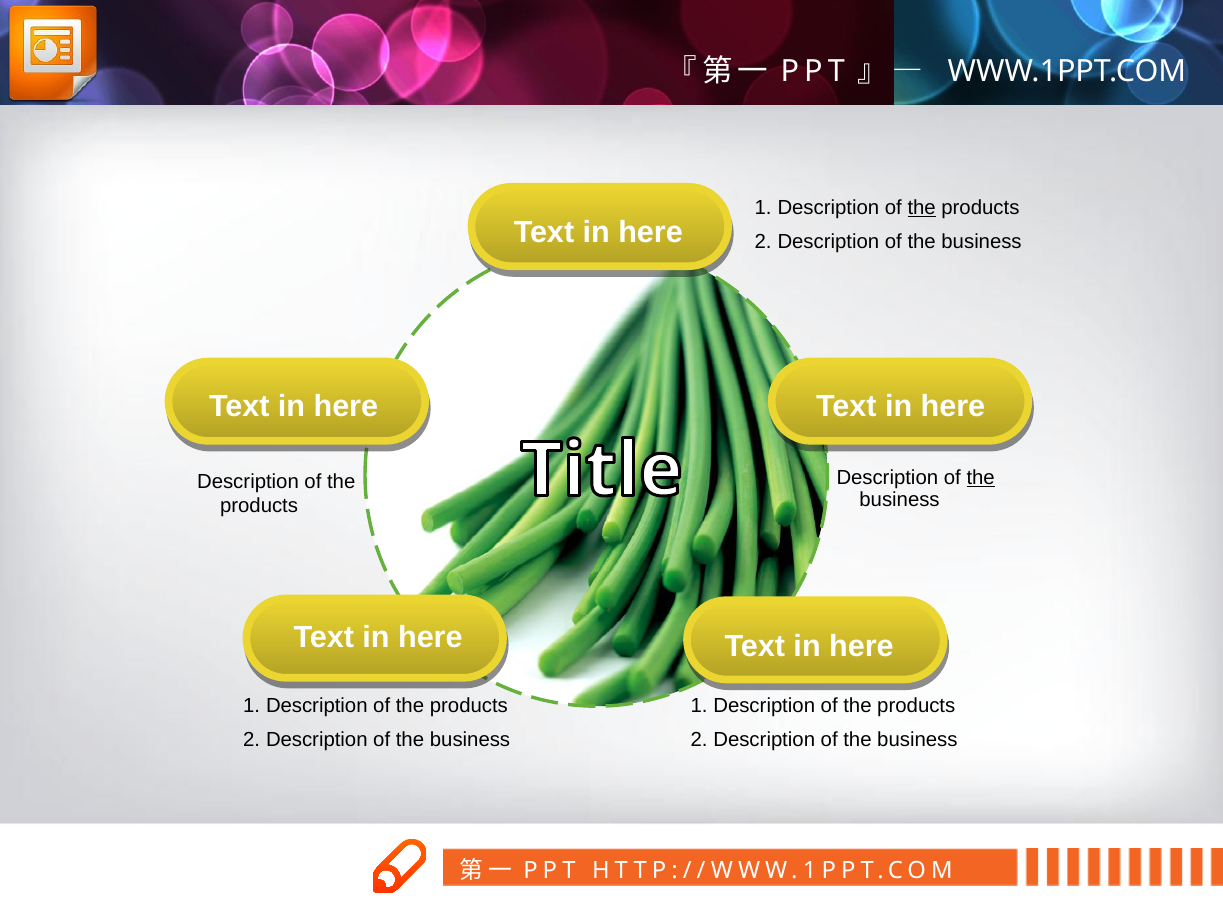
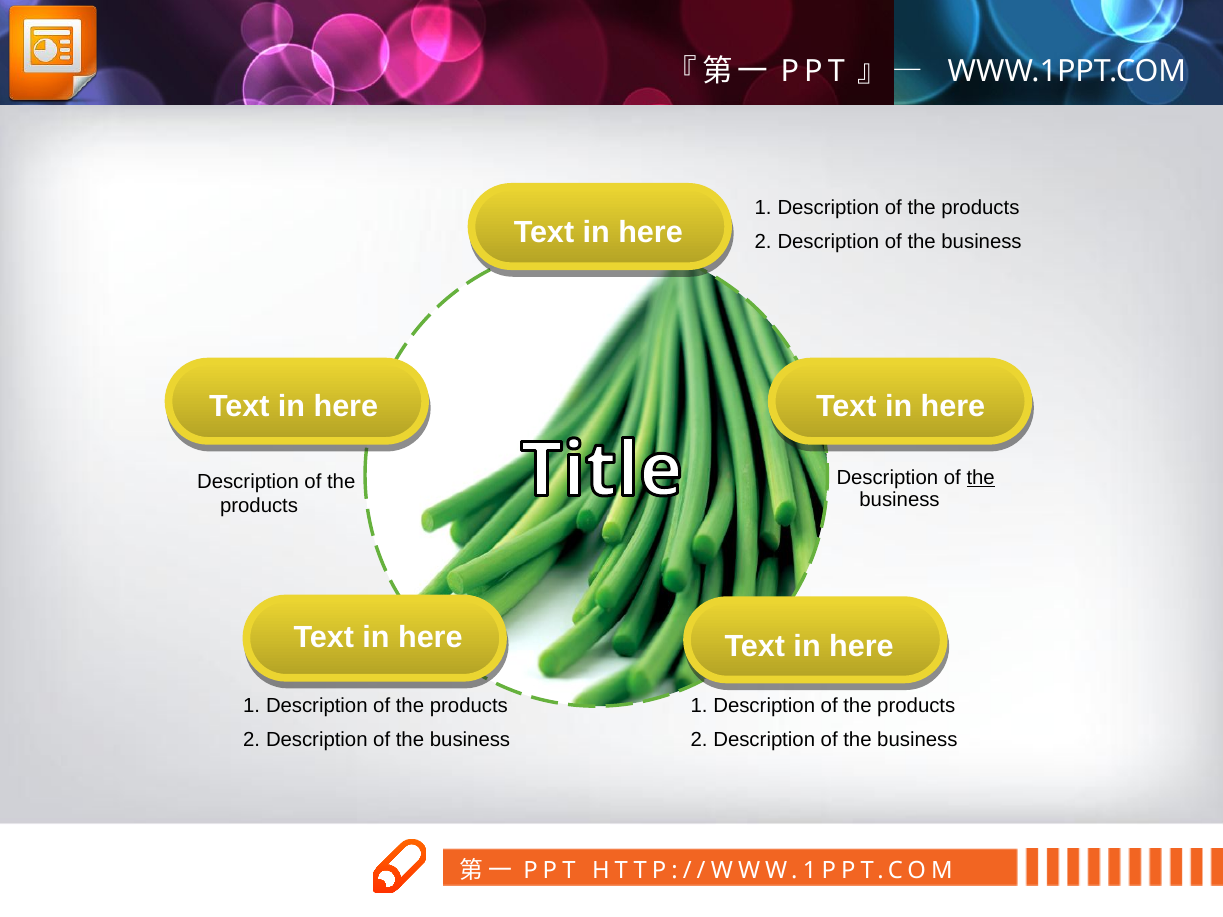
the at (922, 208) underline: present -> none
